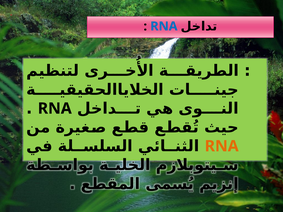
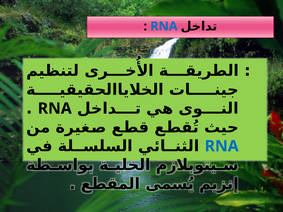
RNA at (222, 146) colour: orange -> blue
